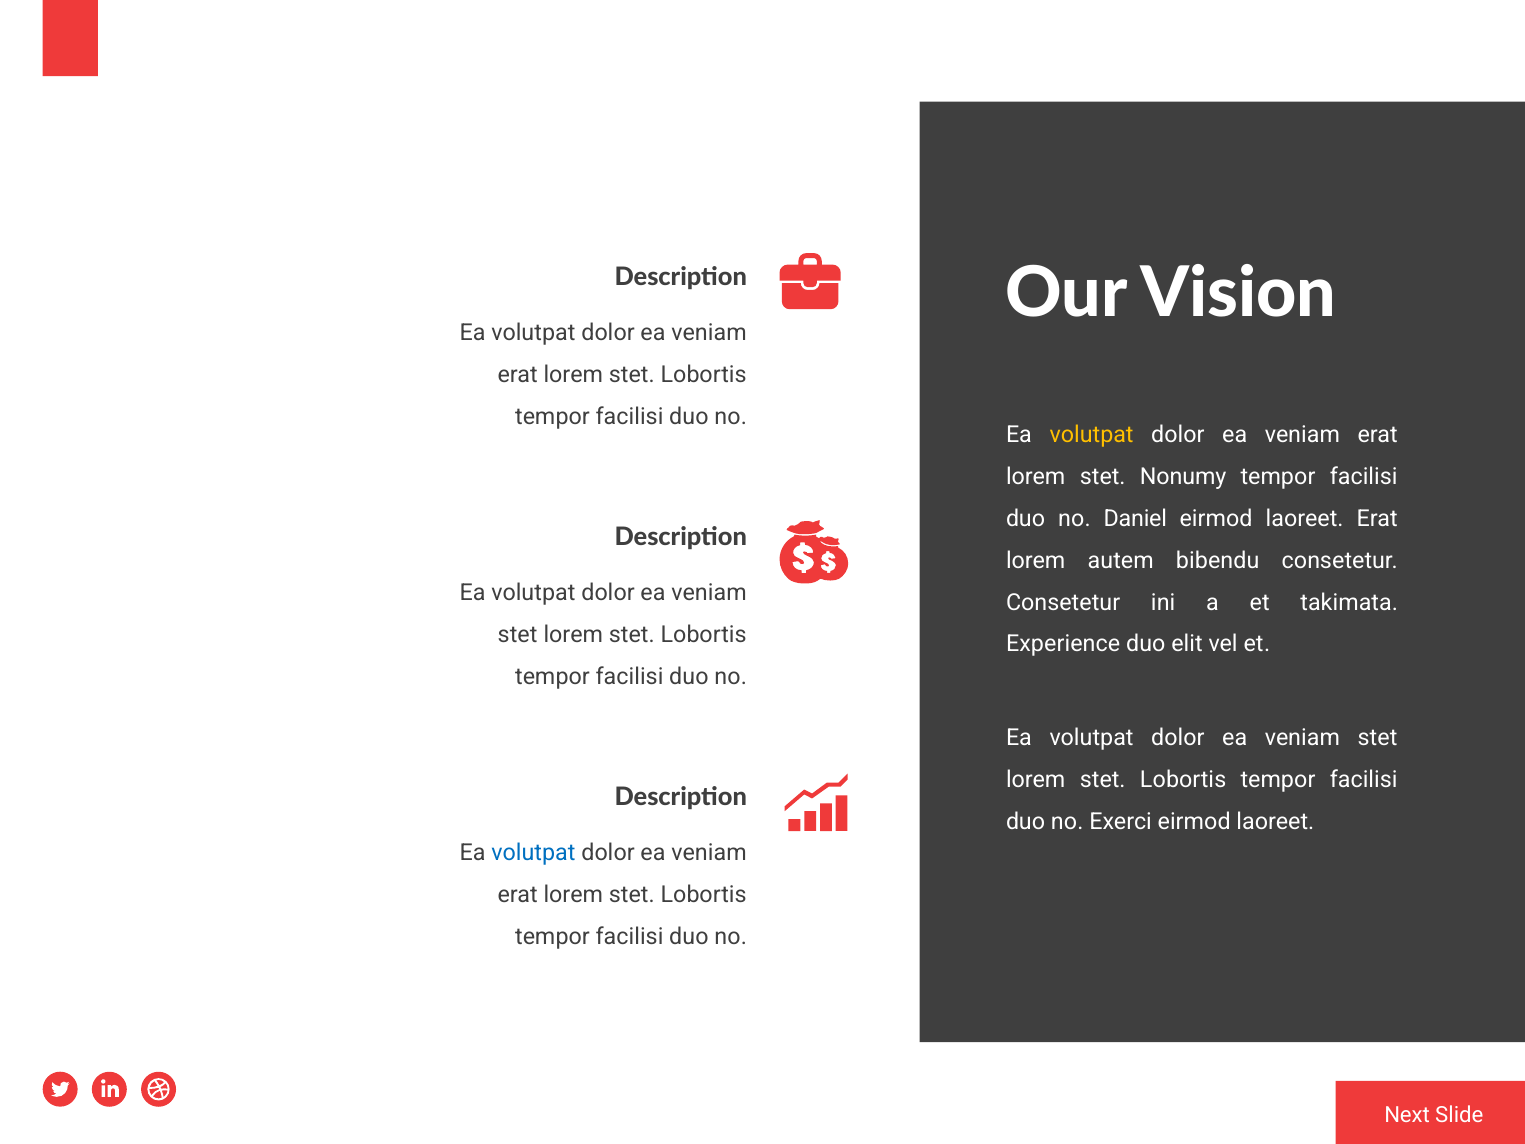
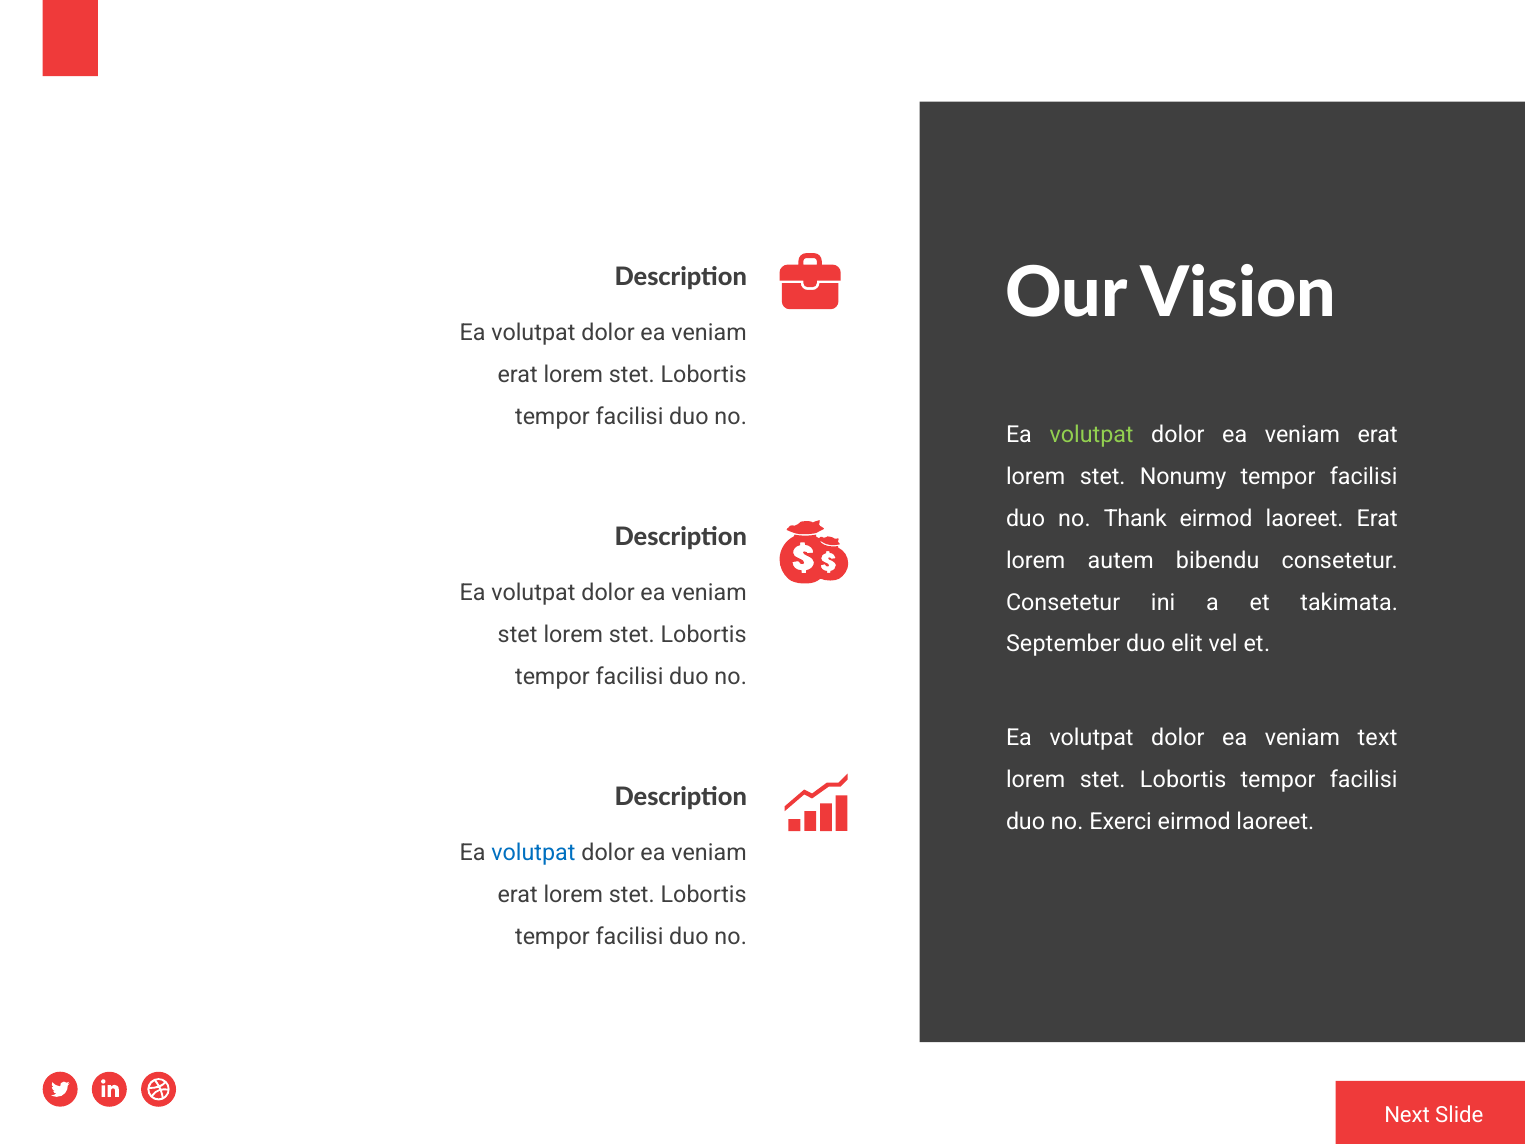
volutpat at (1092, 434) colour: yellow -> light green
Daniel: Daniel -> Thank
Experience: Experience -> September
stet at (1378, 738): stet -> text
